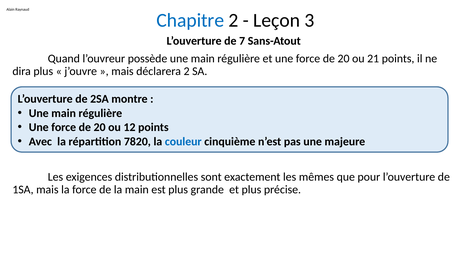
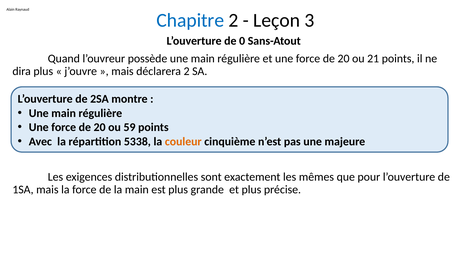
7: 7 -> 0
12: 12 -> 59
7820: 7820 -> 5338
couleur colour: blue -> orange
